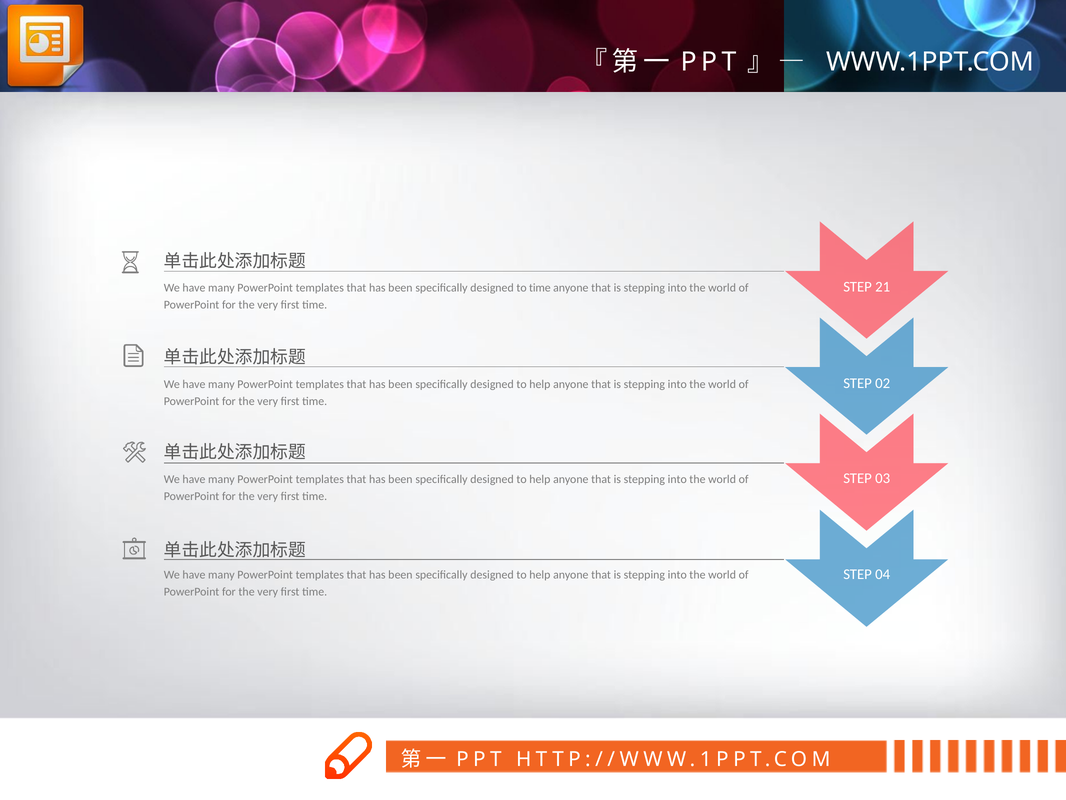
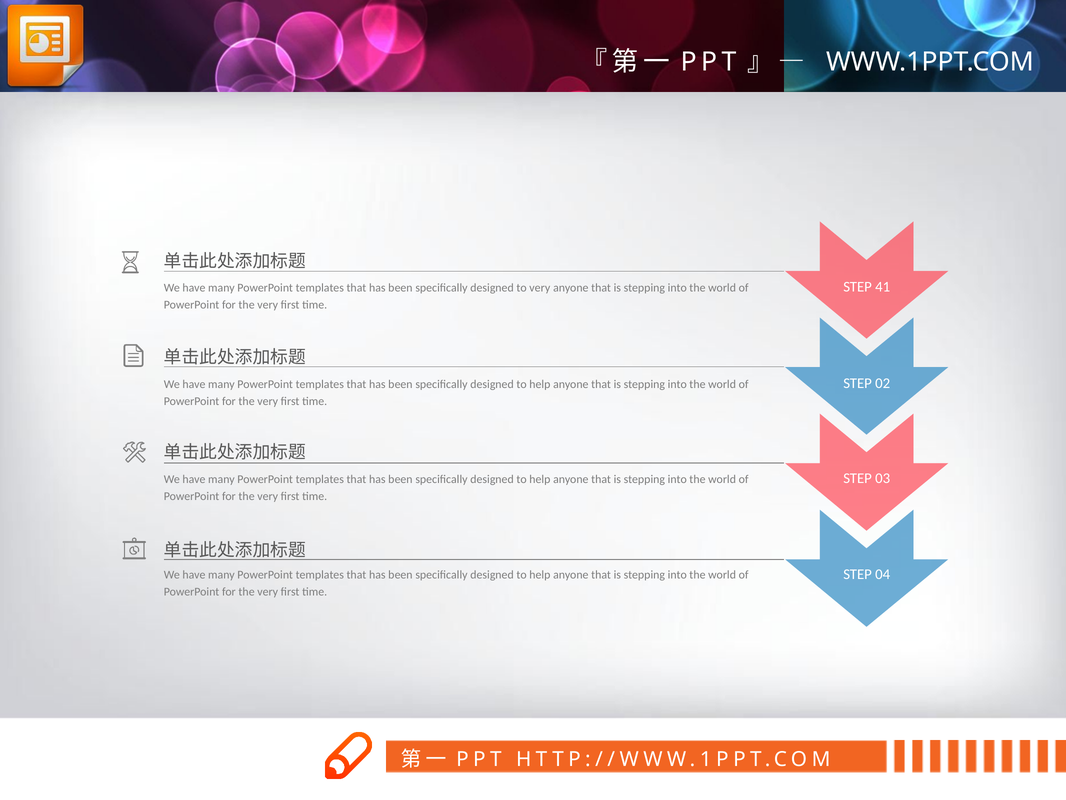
21: 21 -> 41
to time: time -> very
